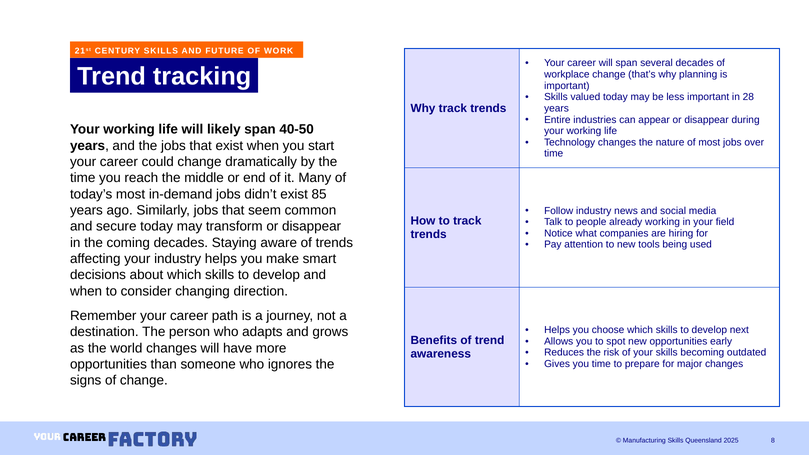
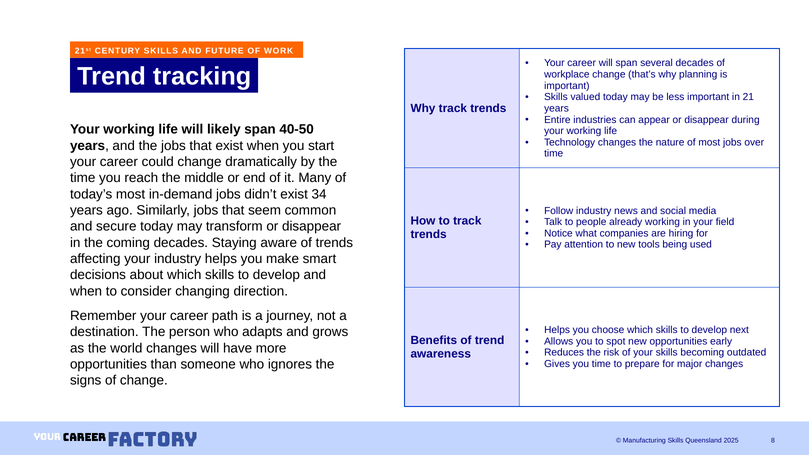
28: 28 -> 21
85: 85 -> 34
